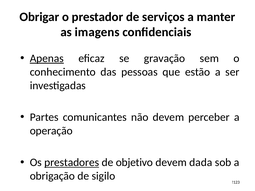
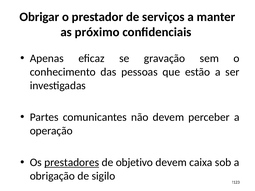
imagens: imagens -> próximo
Apenas underline: present -> none
dada: dada -> caixa
